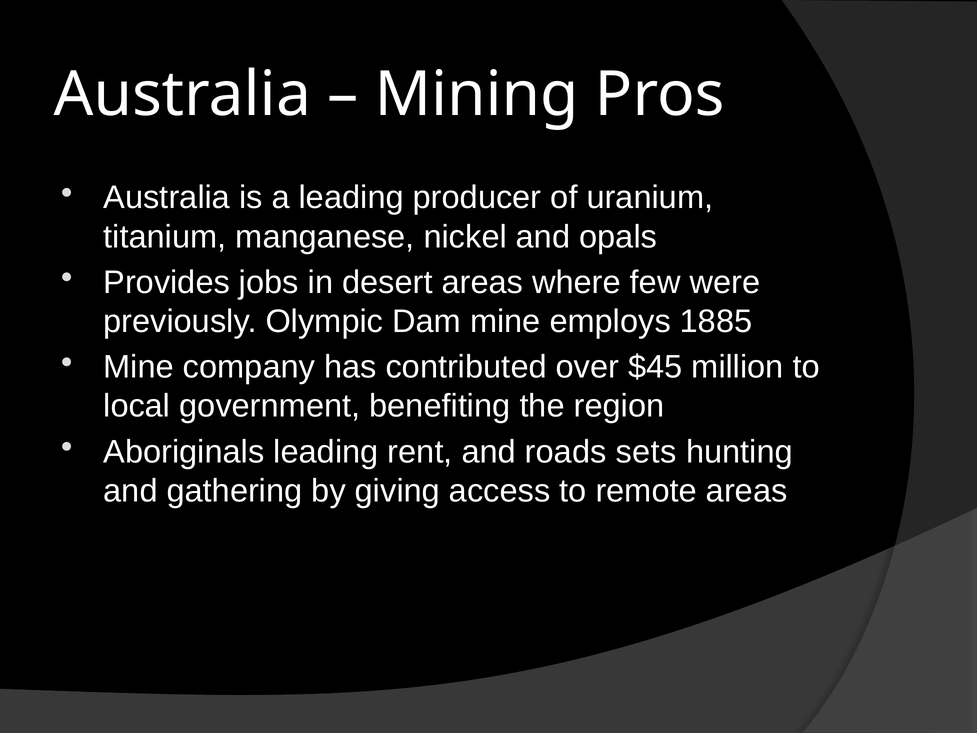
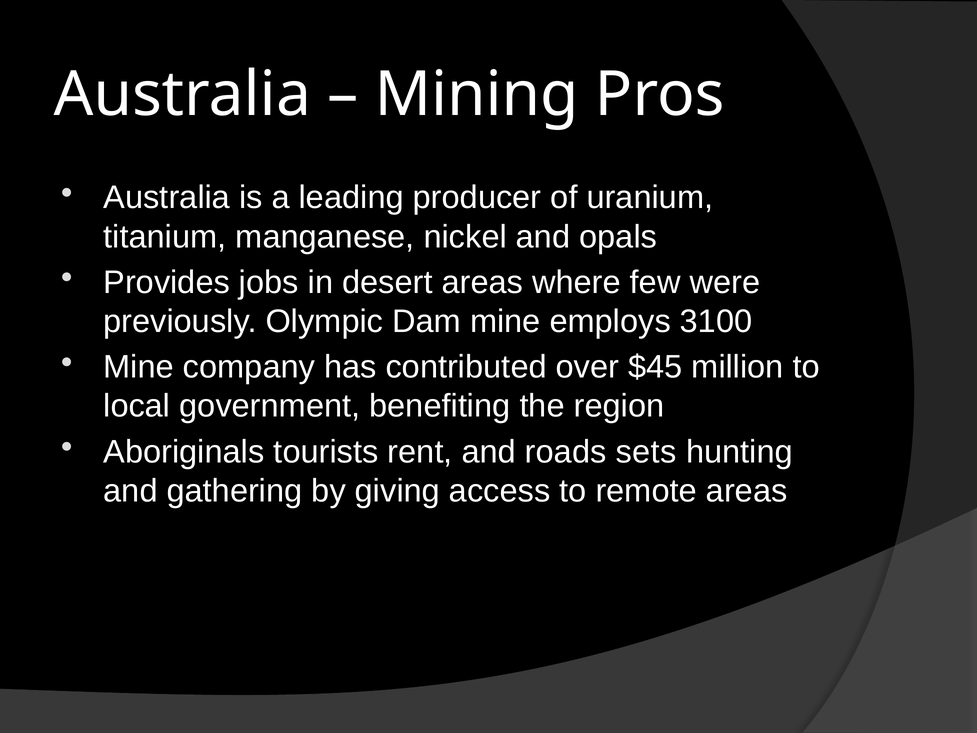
1885: 1885 -> 3100
Aboriginals leading: leading -> tourists
